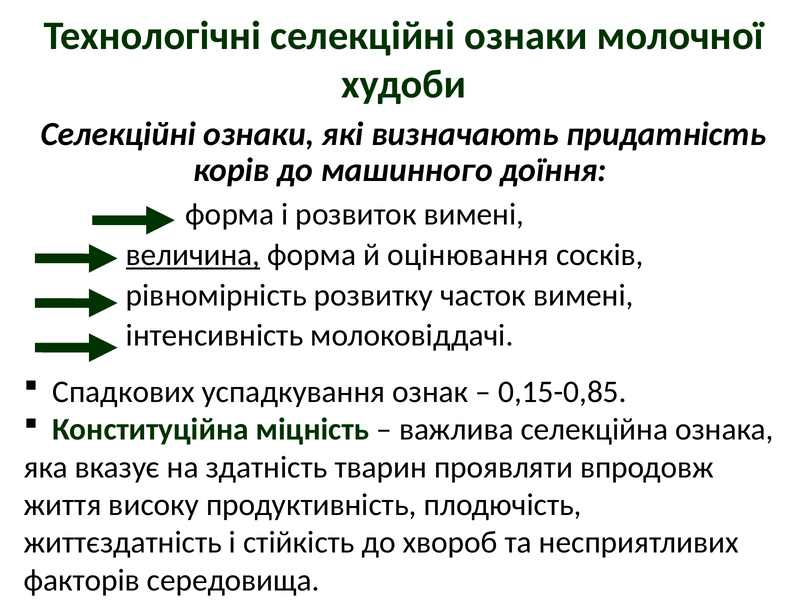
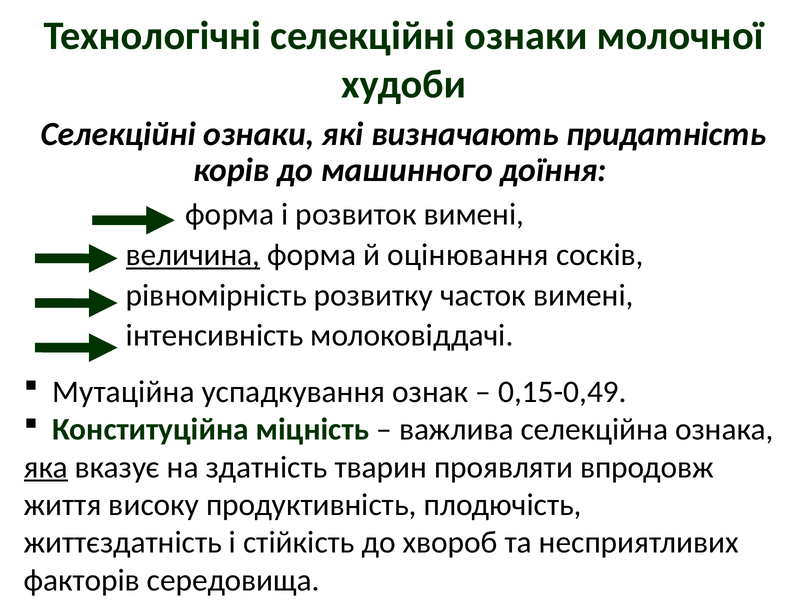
Спадкових: Спадкових -> Мутаційна
0,15-0,85: 0,15-0,85 -> 0,15-0,49
яка underline: none -> present
